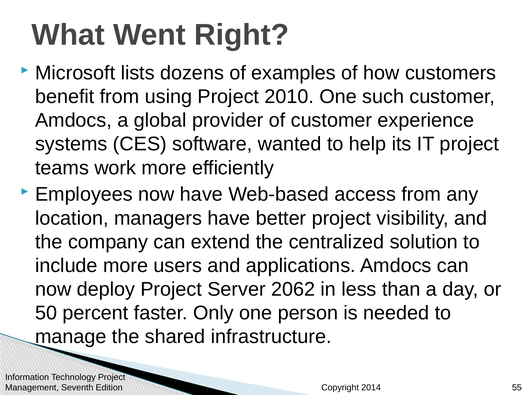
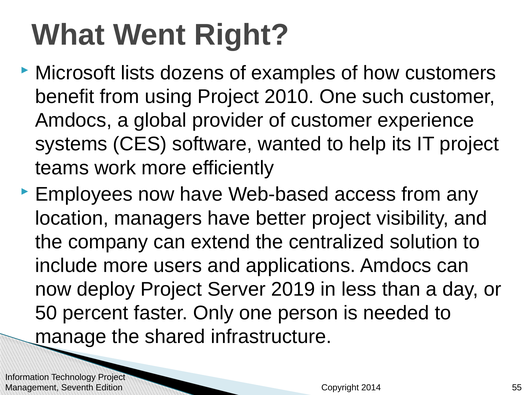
2062: 2062 -> 2019
